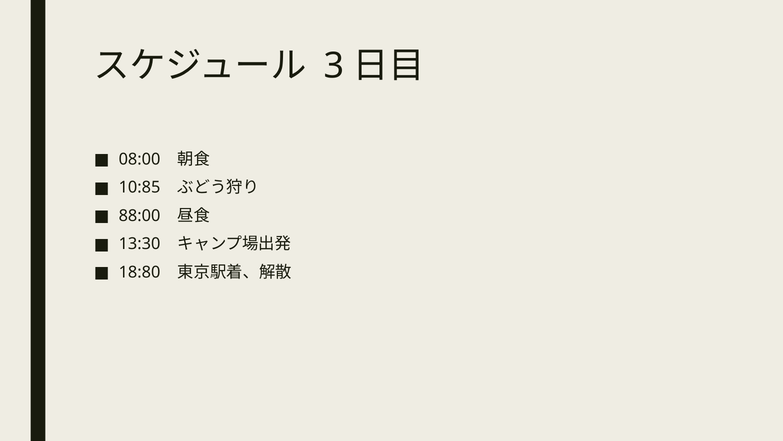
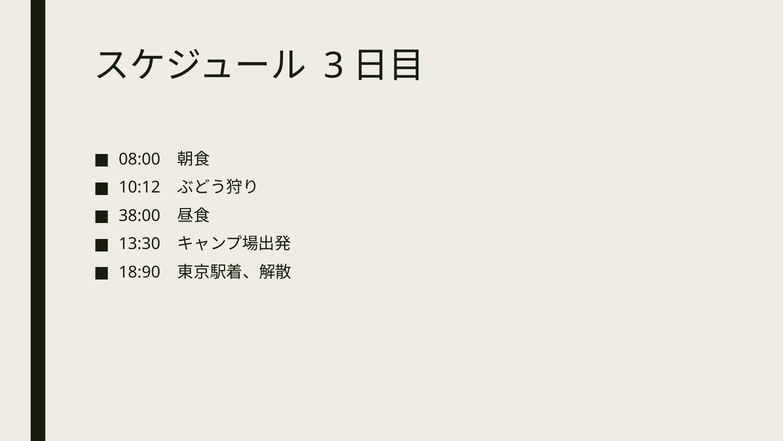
10:85: 10:85 -> 10:12
88:00: 88:00 -> 38:00
18:80: 18:80 -> 18:90
